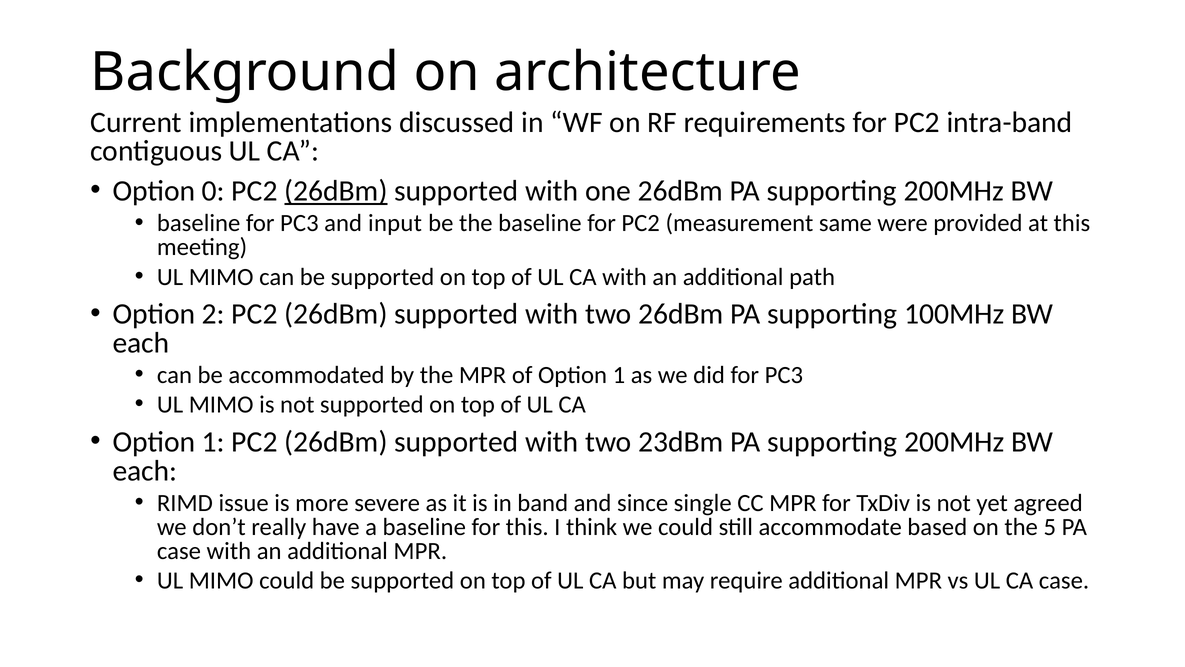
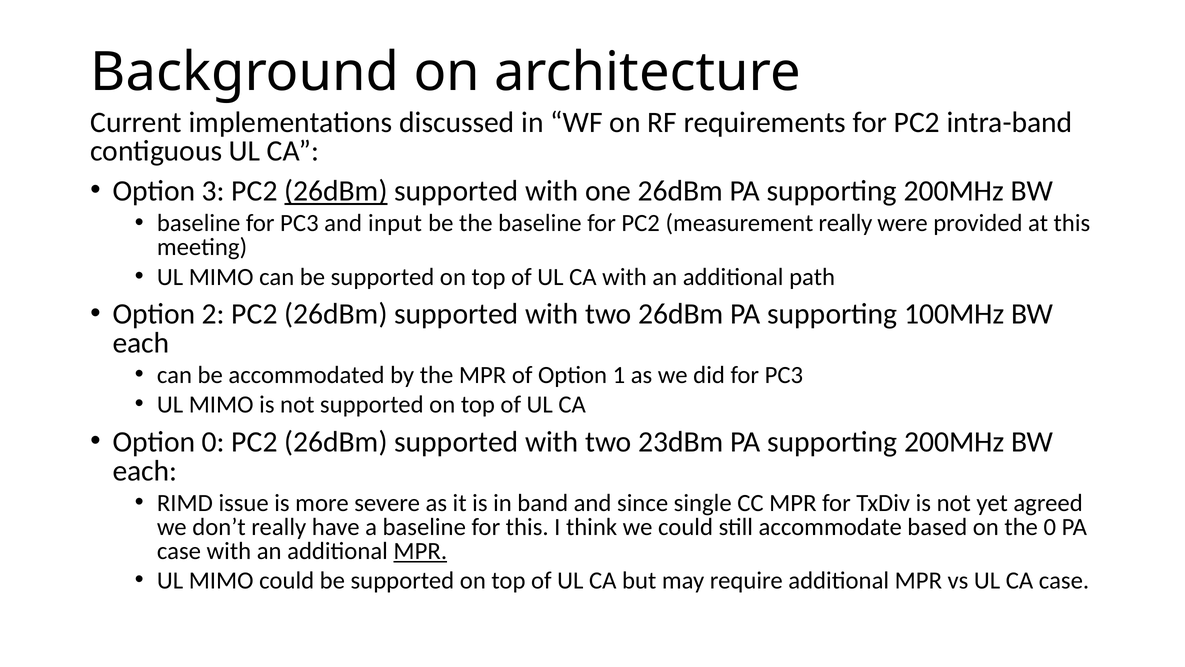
0: 0 -> 3
measurement same: same -> really
1 at (213, 442): 1 -> 0
the 5: 5 -> 0
MPR at (420, 551) underline: none -> present
